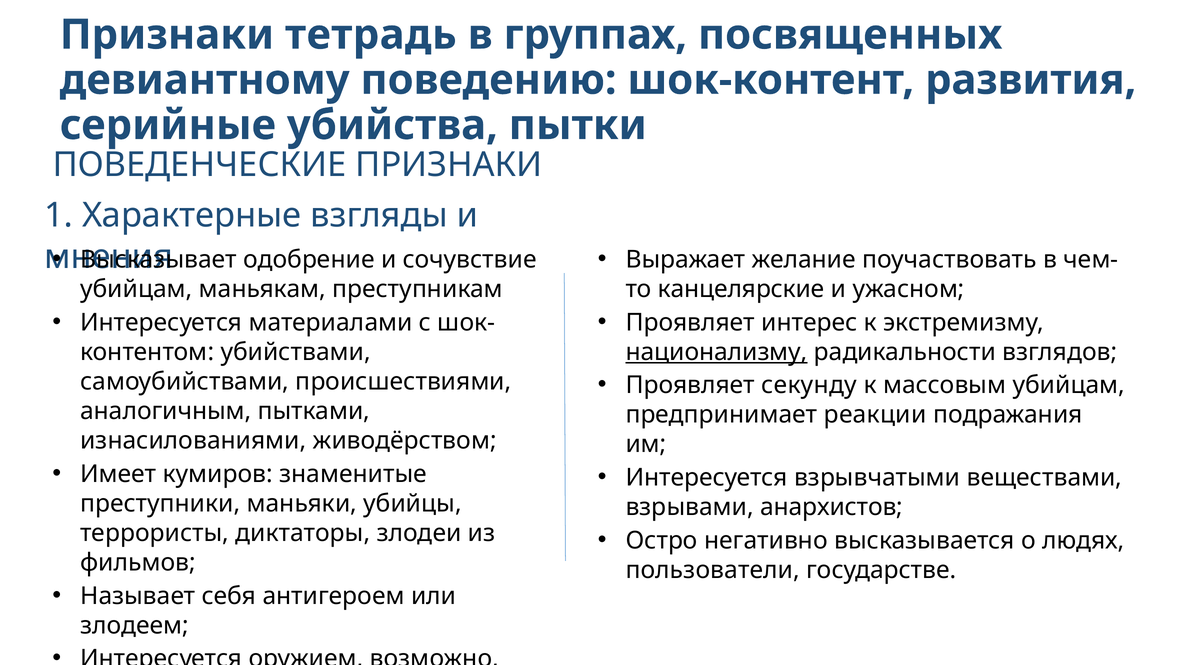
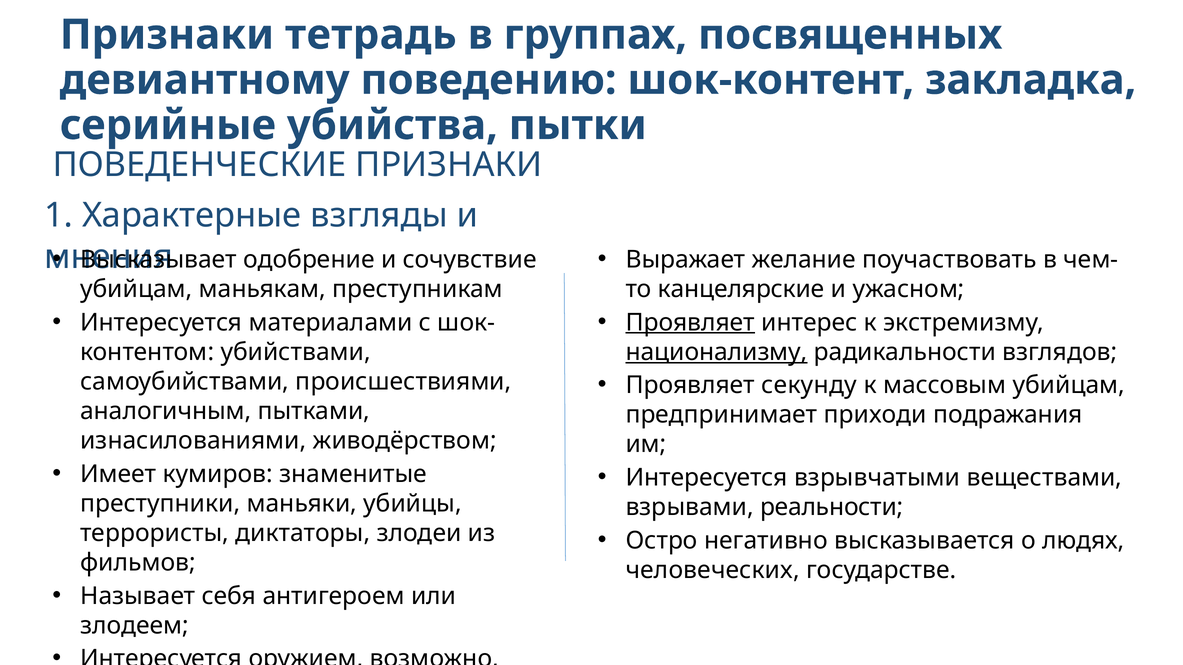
развития: развития -> закладка
Проявляет at (690, 323) underline: none -> present
реакции: реакции -> приходи
анархистов: анархистов -> реальности
пользователи: пользователи -> человеческих
